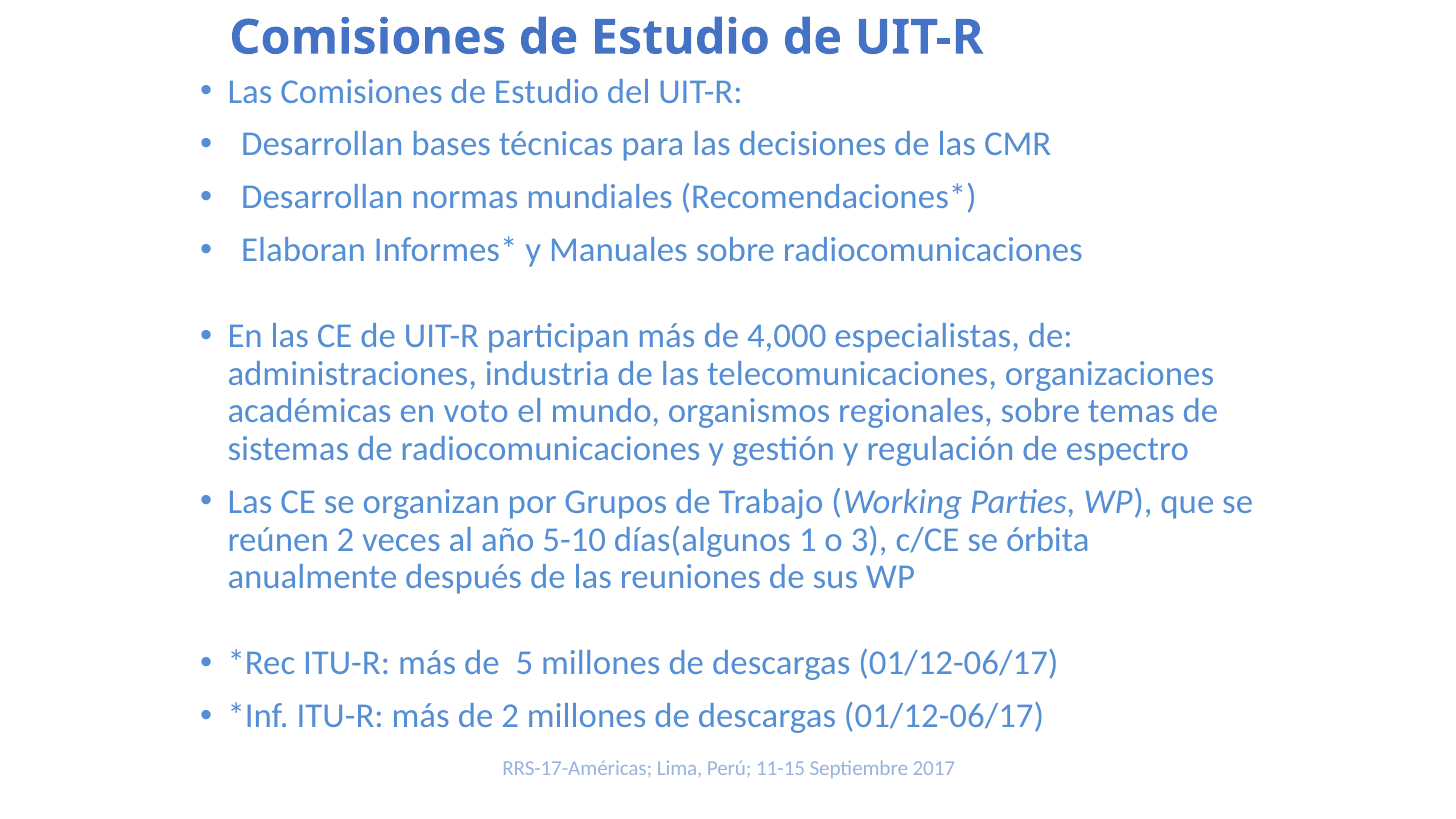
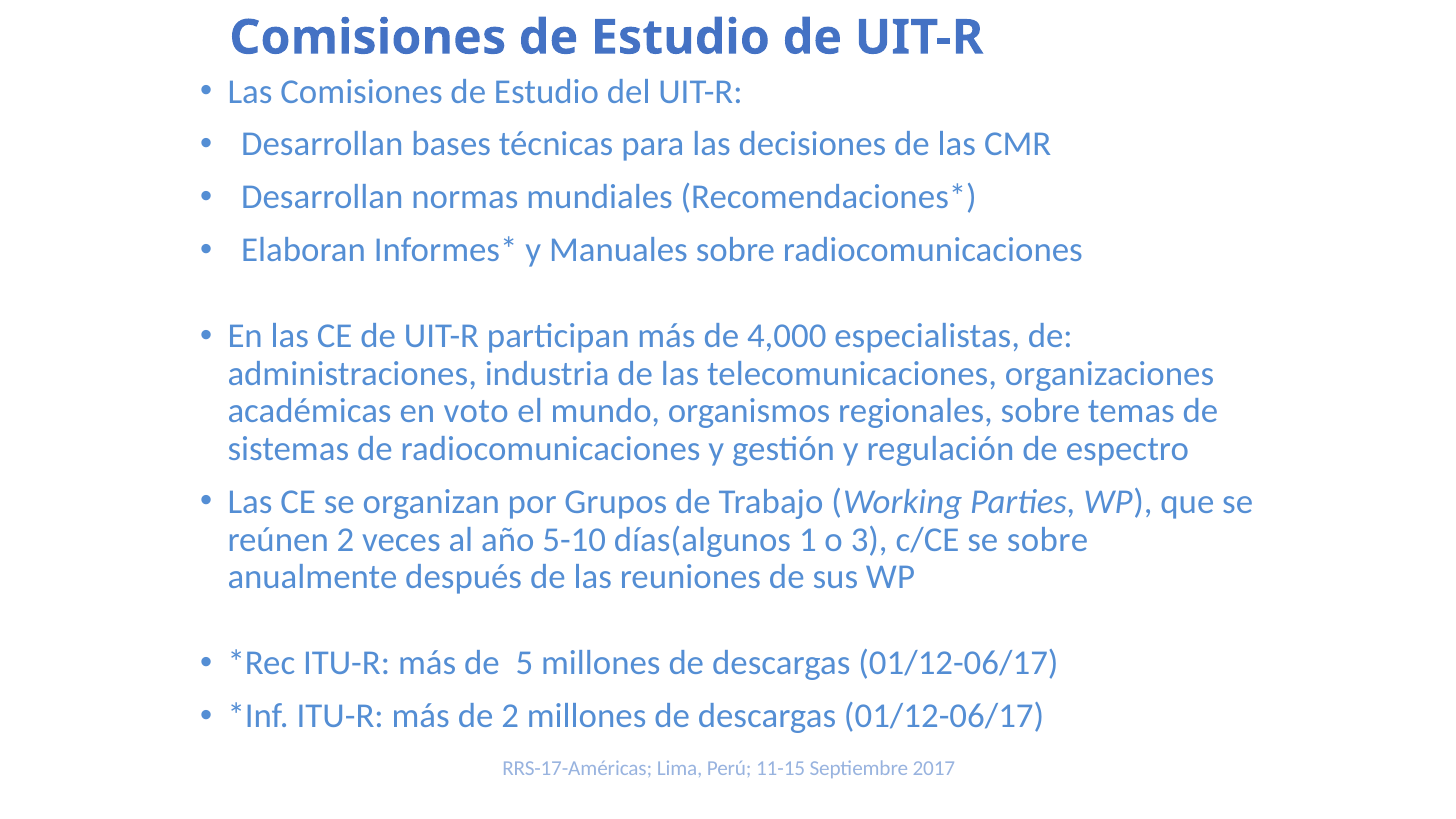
se órbita: órbita -> sobre
